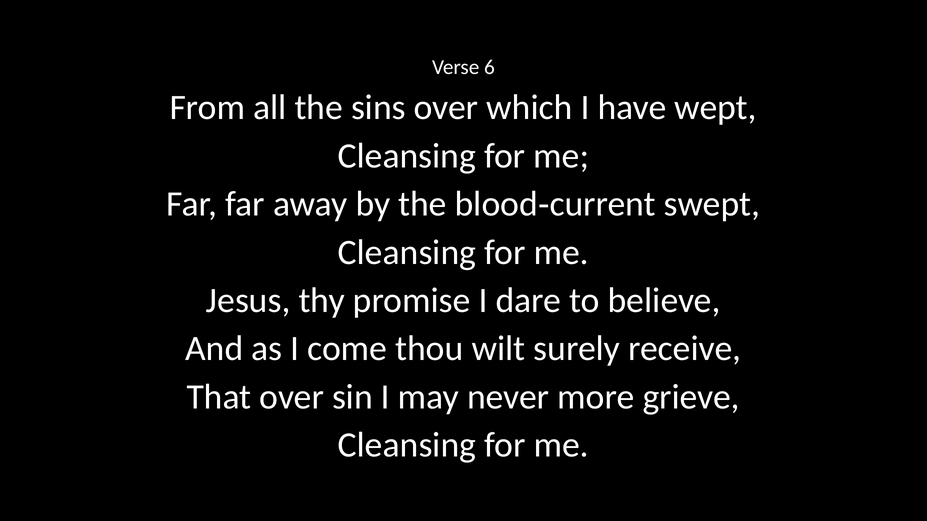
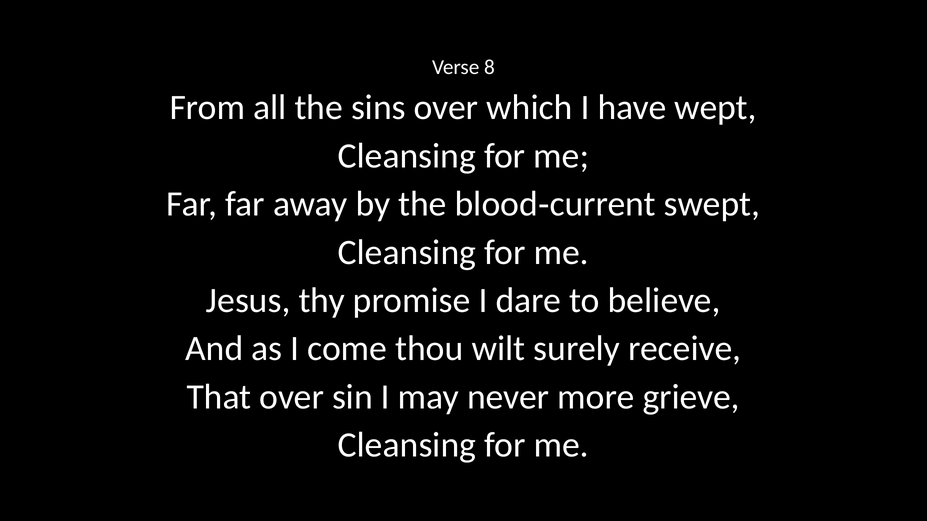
6: 6 -> 8
